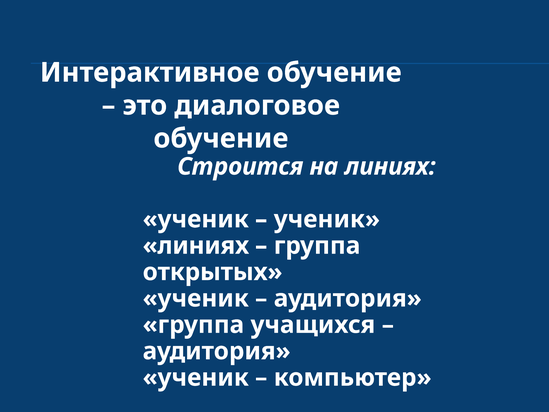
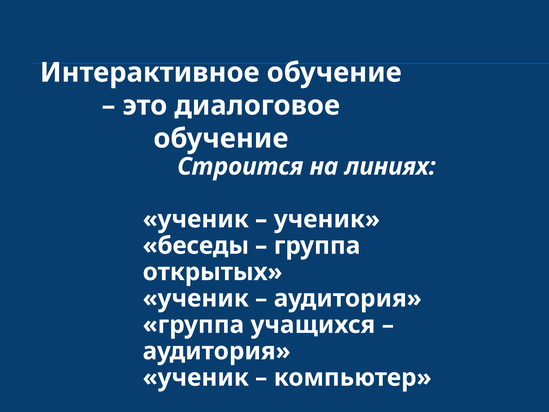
линиях at (196, 246): линиях -> беседы
